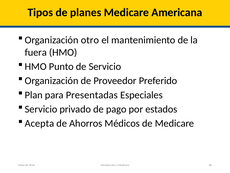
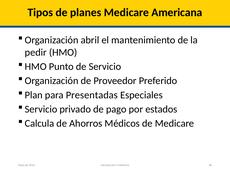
otro: otro -> abril
fuera: fuera -> pedir
Acepta: Acepta -> Calcula
